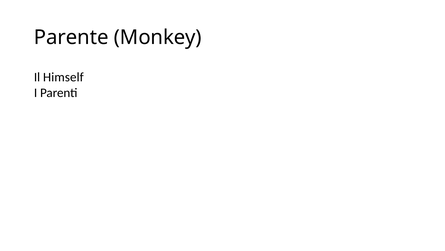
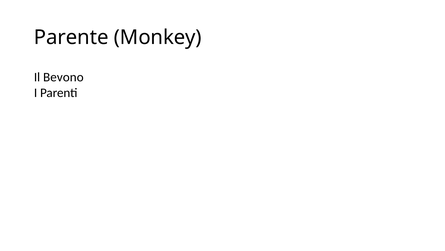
Himself: Himself -> Bevono
